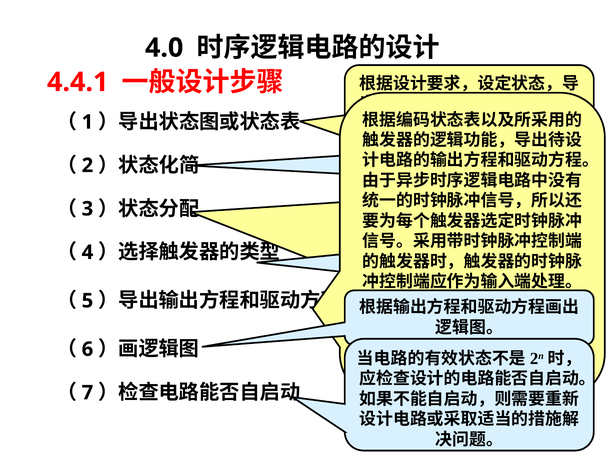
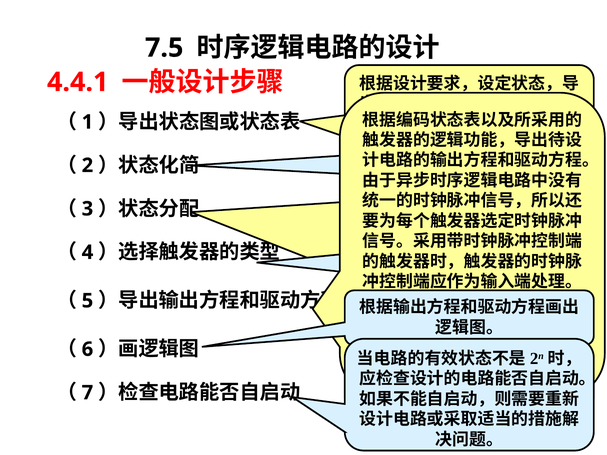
4.0: 4.0 -> 7.5
